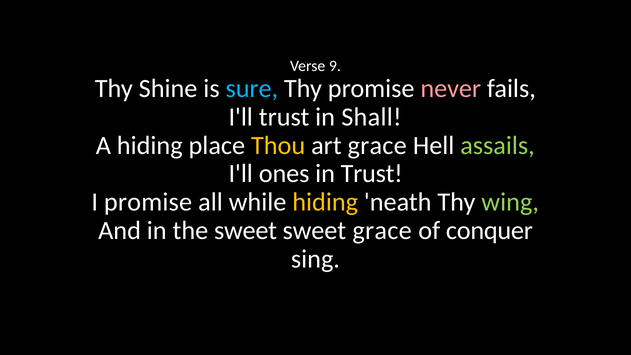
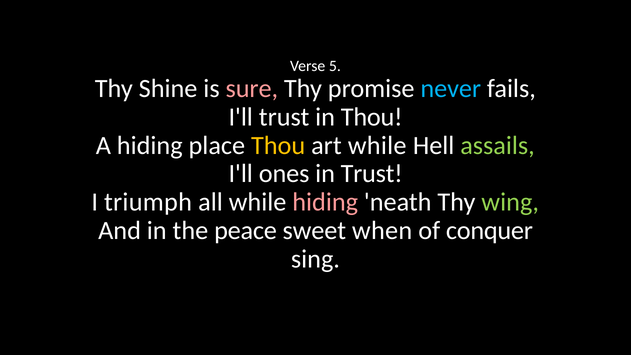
9: 9 -> 5
sure colour: light blue -> pink
never colour: pink -> light blue
in Shall: Shall -> Thou
art grace: grace -> while
I promise: promise -> triumph
hiding at (325, 202) colour: yellow -> pink
the sweet: sweet -> peace
sweet grace: grace -> when
